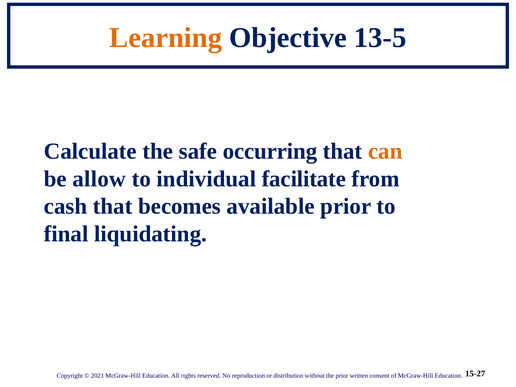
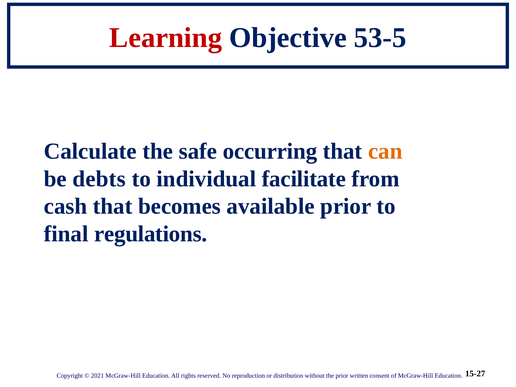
Learning colour: orange -> red
13-5: 13-5 -> 53-5
allow: allow -> debts
liquidating: liquidating -> regulations
